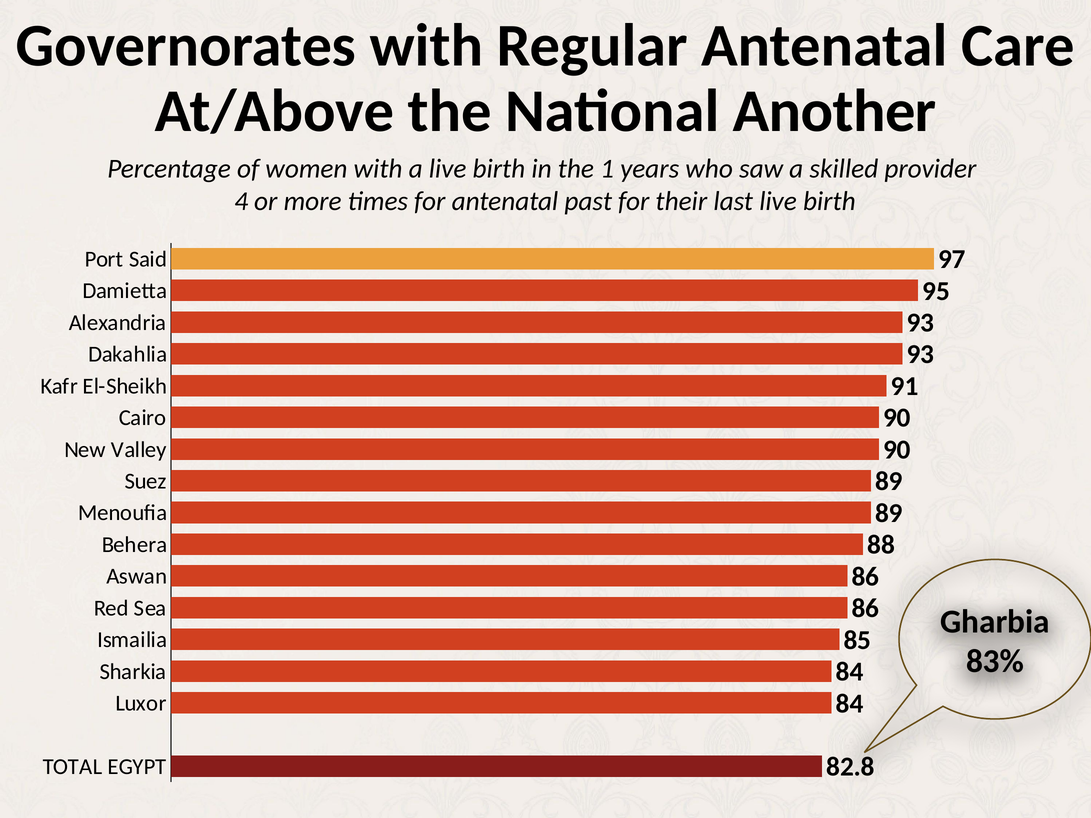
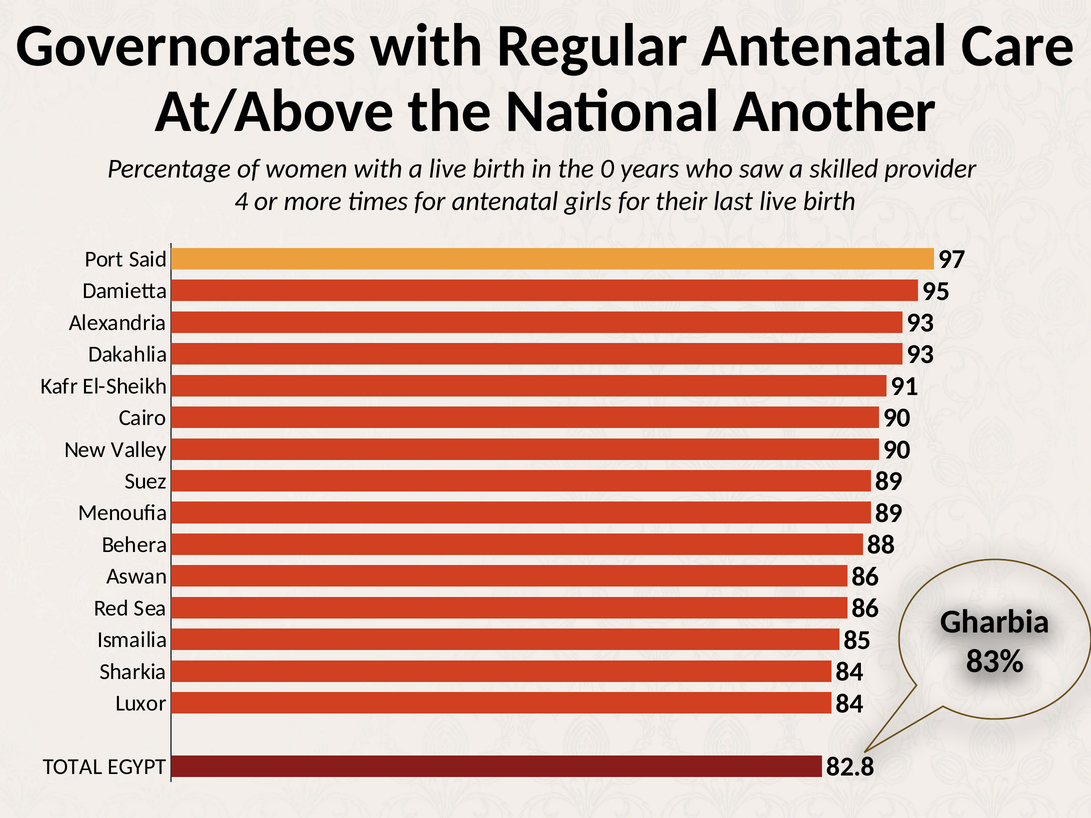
1: 1 -> 0
past: past -> girls
